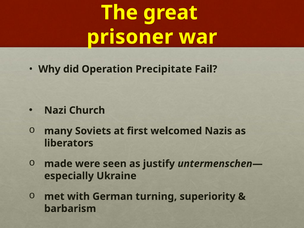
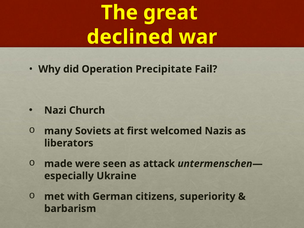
prisoner: prisoner -> declined
justify: justify -> attack
turning: turning -> citizens
